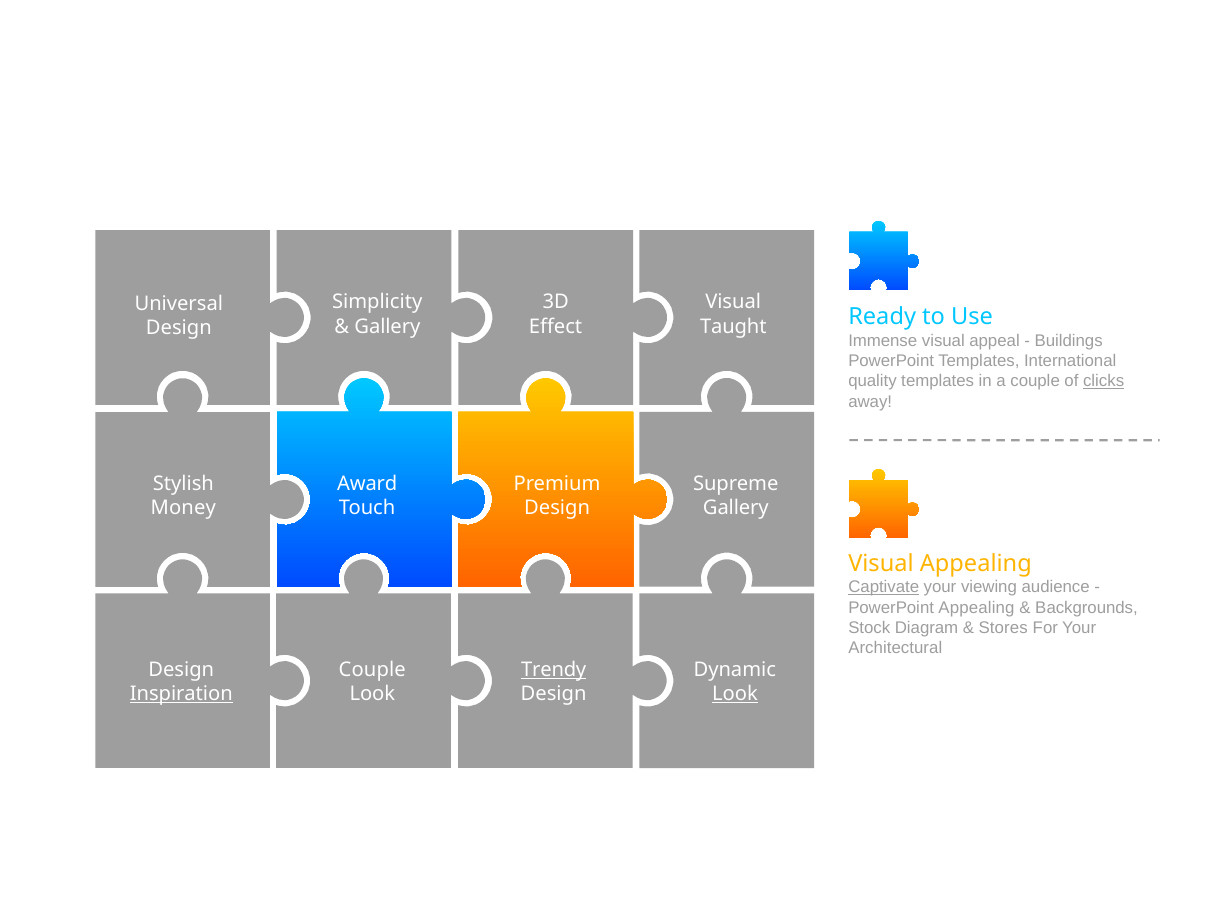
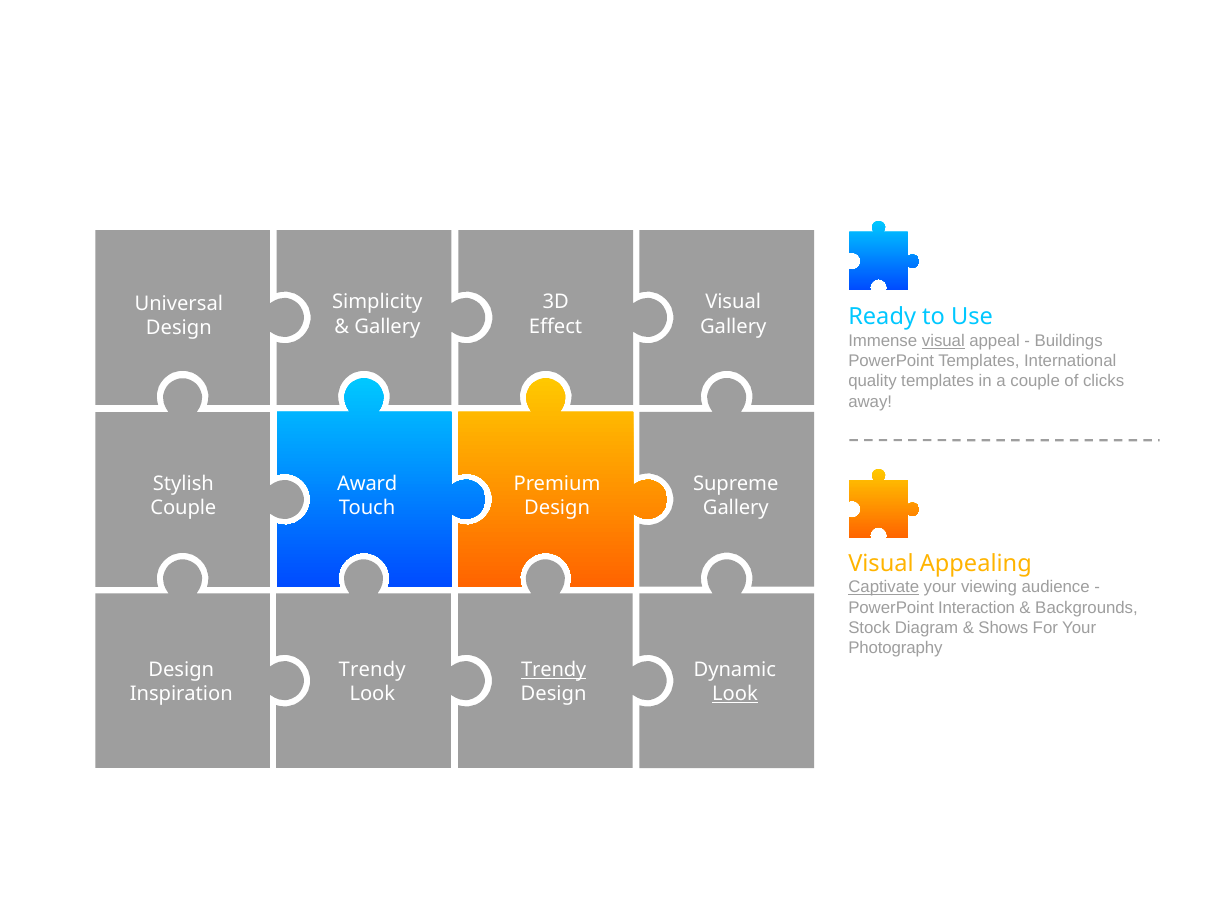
Taught at (733, 326): Taught -> Gallery
visual at (943, 341) underline: none -> present
clicks underline: present -> none
Money at (183, 508): Money -> Couple
PowerPoint Appealing: Appealing -> Interaction
Stores: Stores -> Shows
Architectural: Architectural -> Photography
Couple at (372, 670): Couple -> Trendy
Inspiration underline: present -> none
